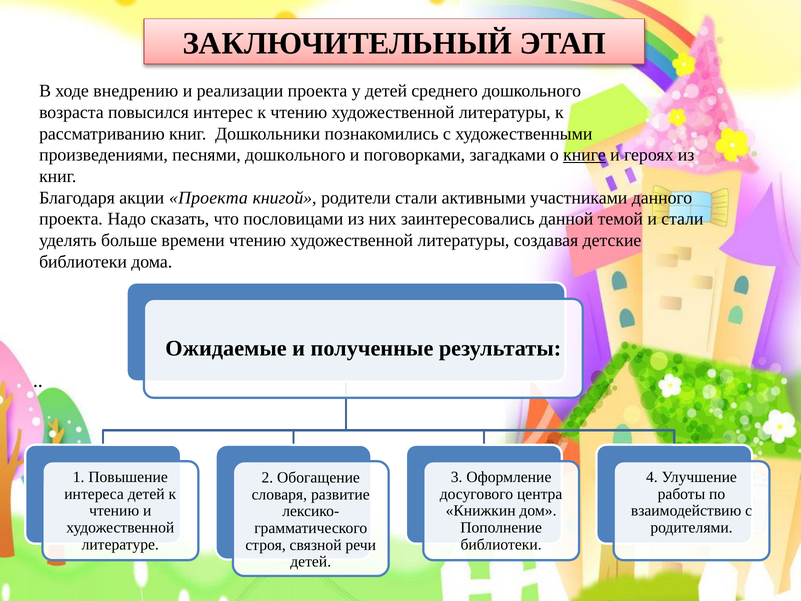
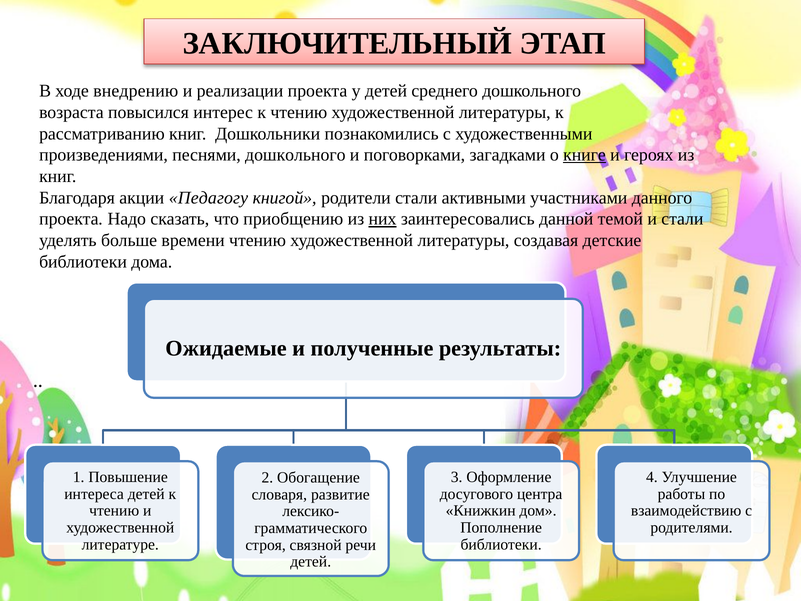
акции Проекта: Проекта -> Педагогу
пословицами: пословицами -> приобщению
них underline: none -> present
